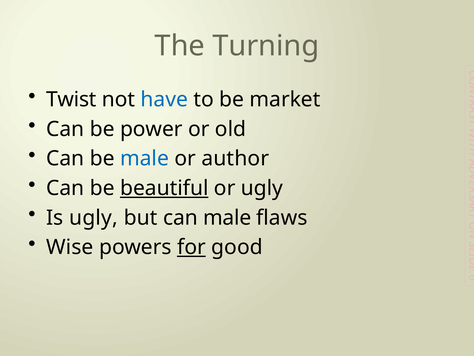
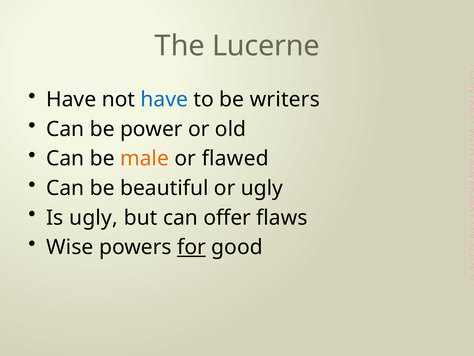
Turning: Turning -> Lucerne
Twist at (71, 99): Twist -> Have
market: market -> writers
male at (144, 158) colour: blue -> orange
author: author -> flawed
beautiful underline: present -> none
can male: male -> offer
